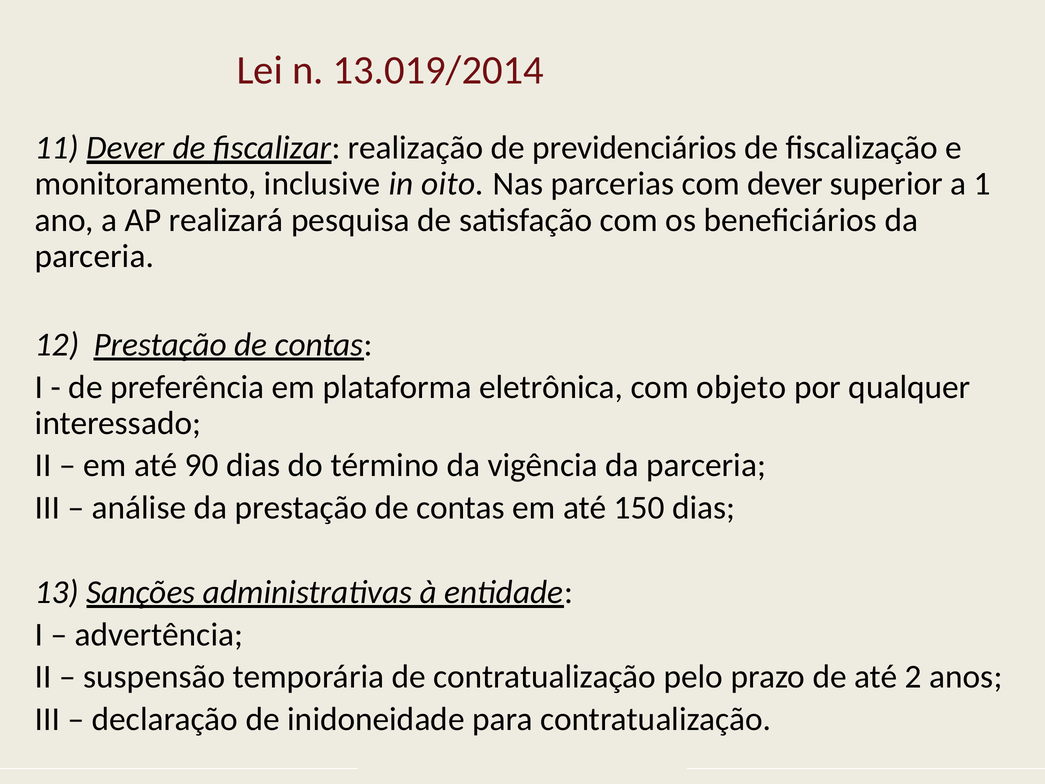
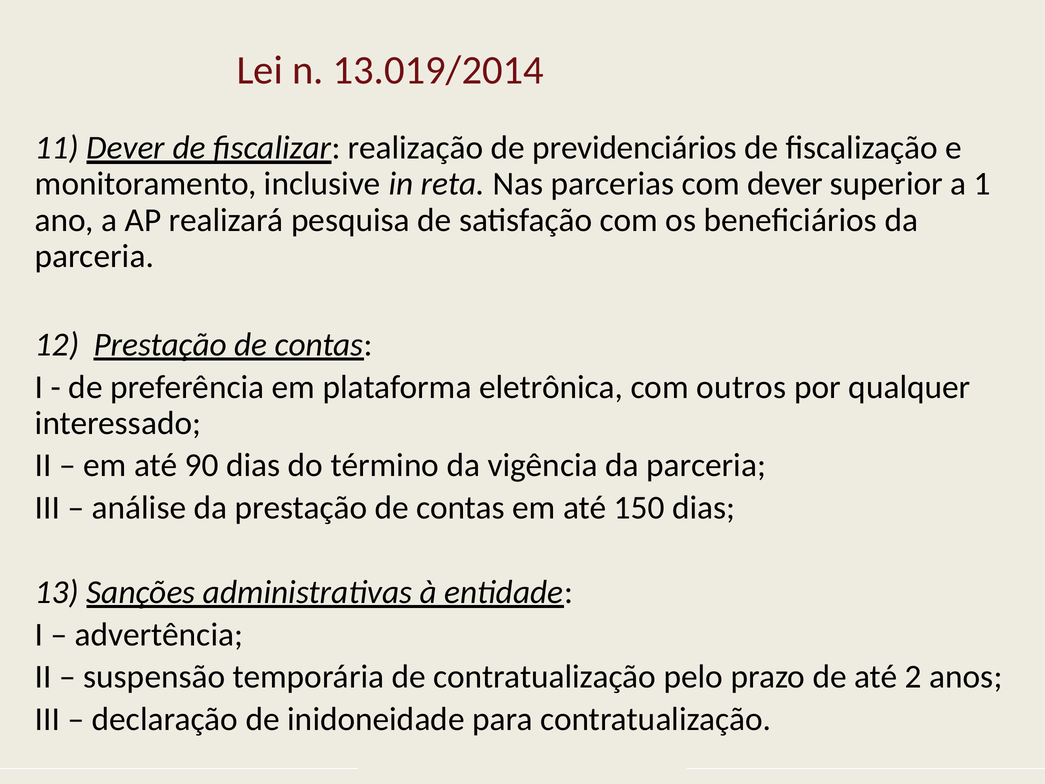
oito: oito -> reta
objeto: objeto -> outros
